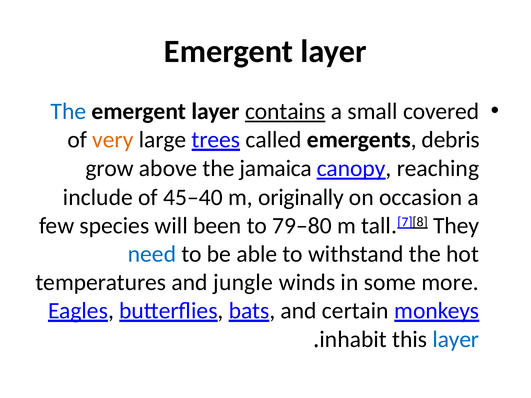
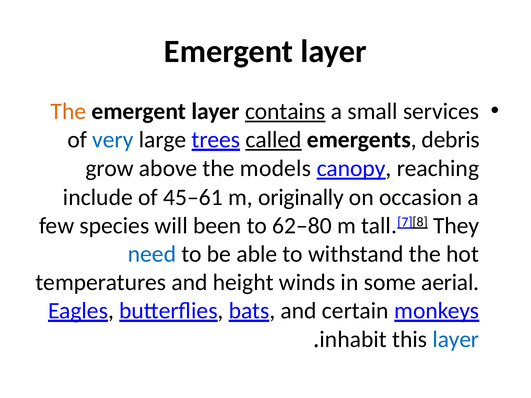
The at (68, 111) colour: blue -> orange
covered: covered -> services
very colour: orange -> blue
called underline: none -> present
jamaica: jamaica -> models
45–40: 45–40 -> 45–61
79–80: 79–80 -> 62–80
jungle: jungle -> height
more: more -> aerial
